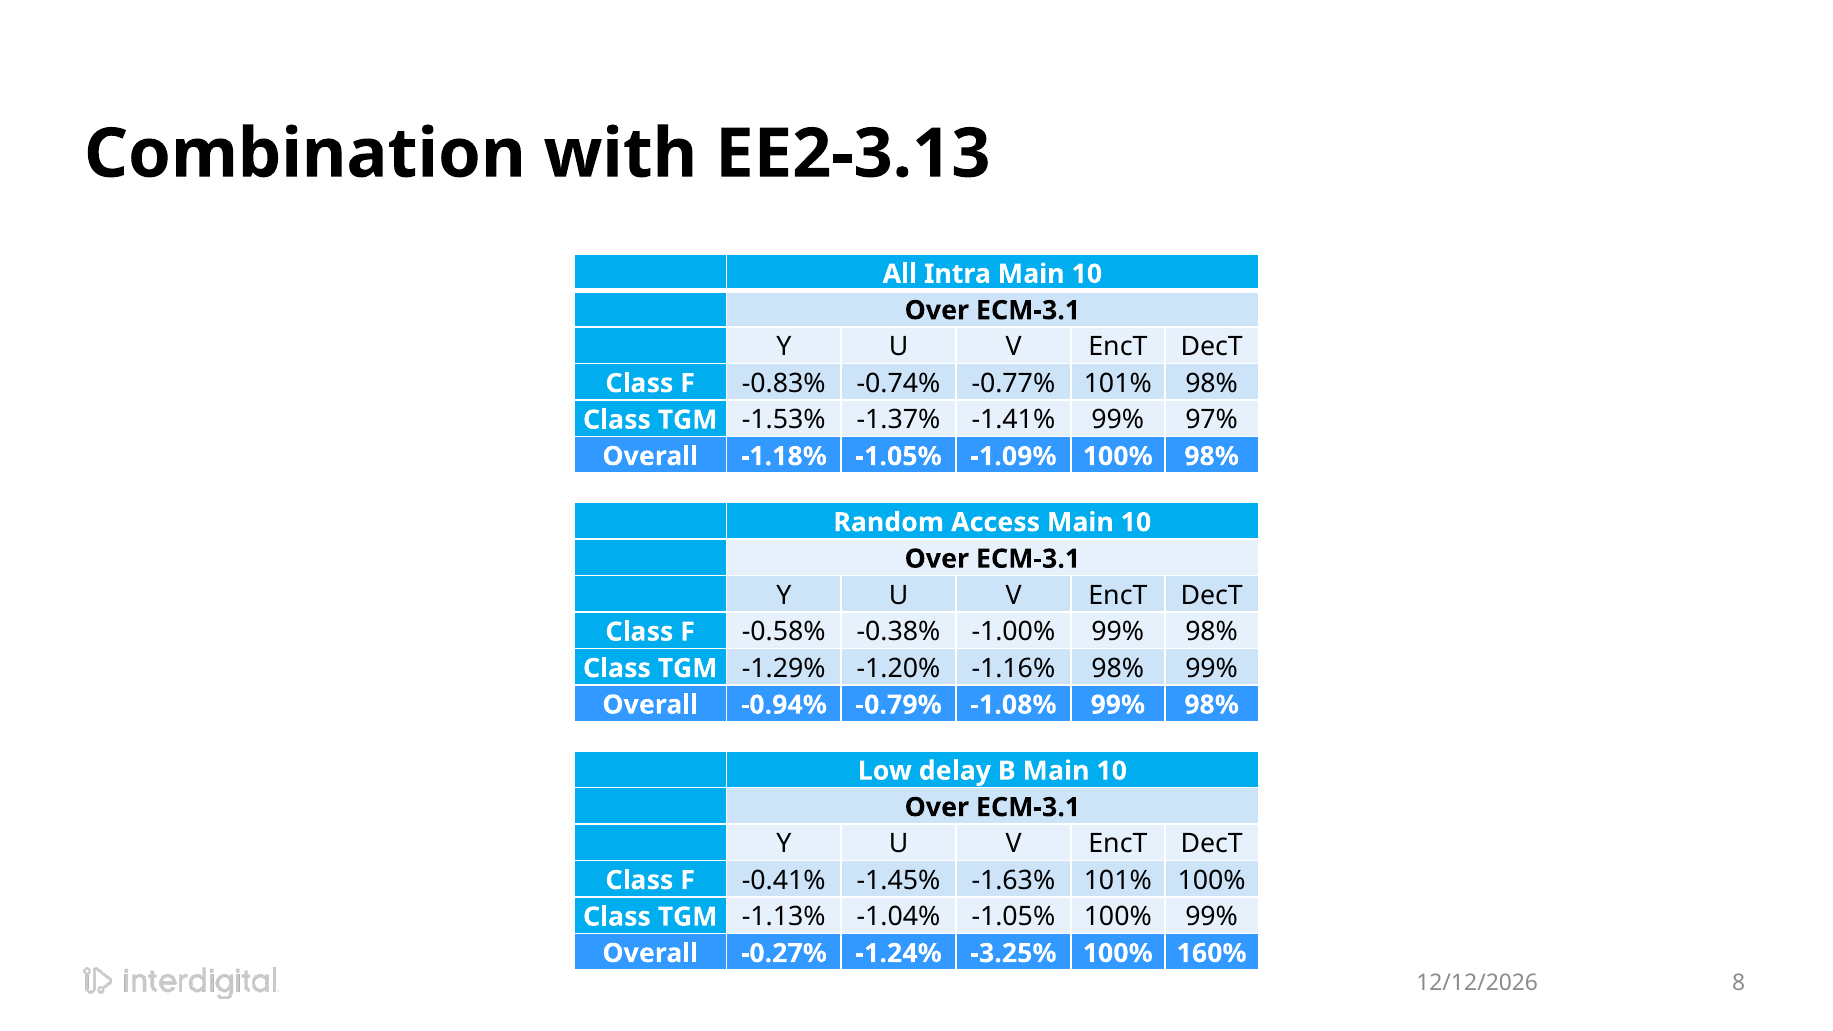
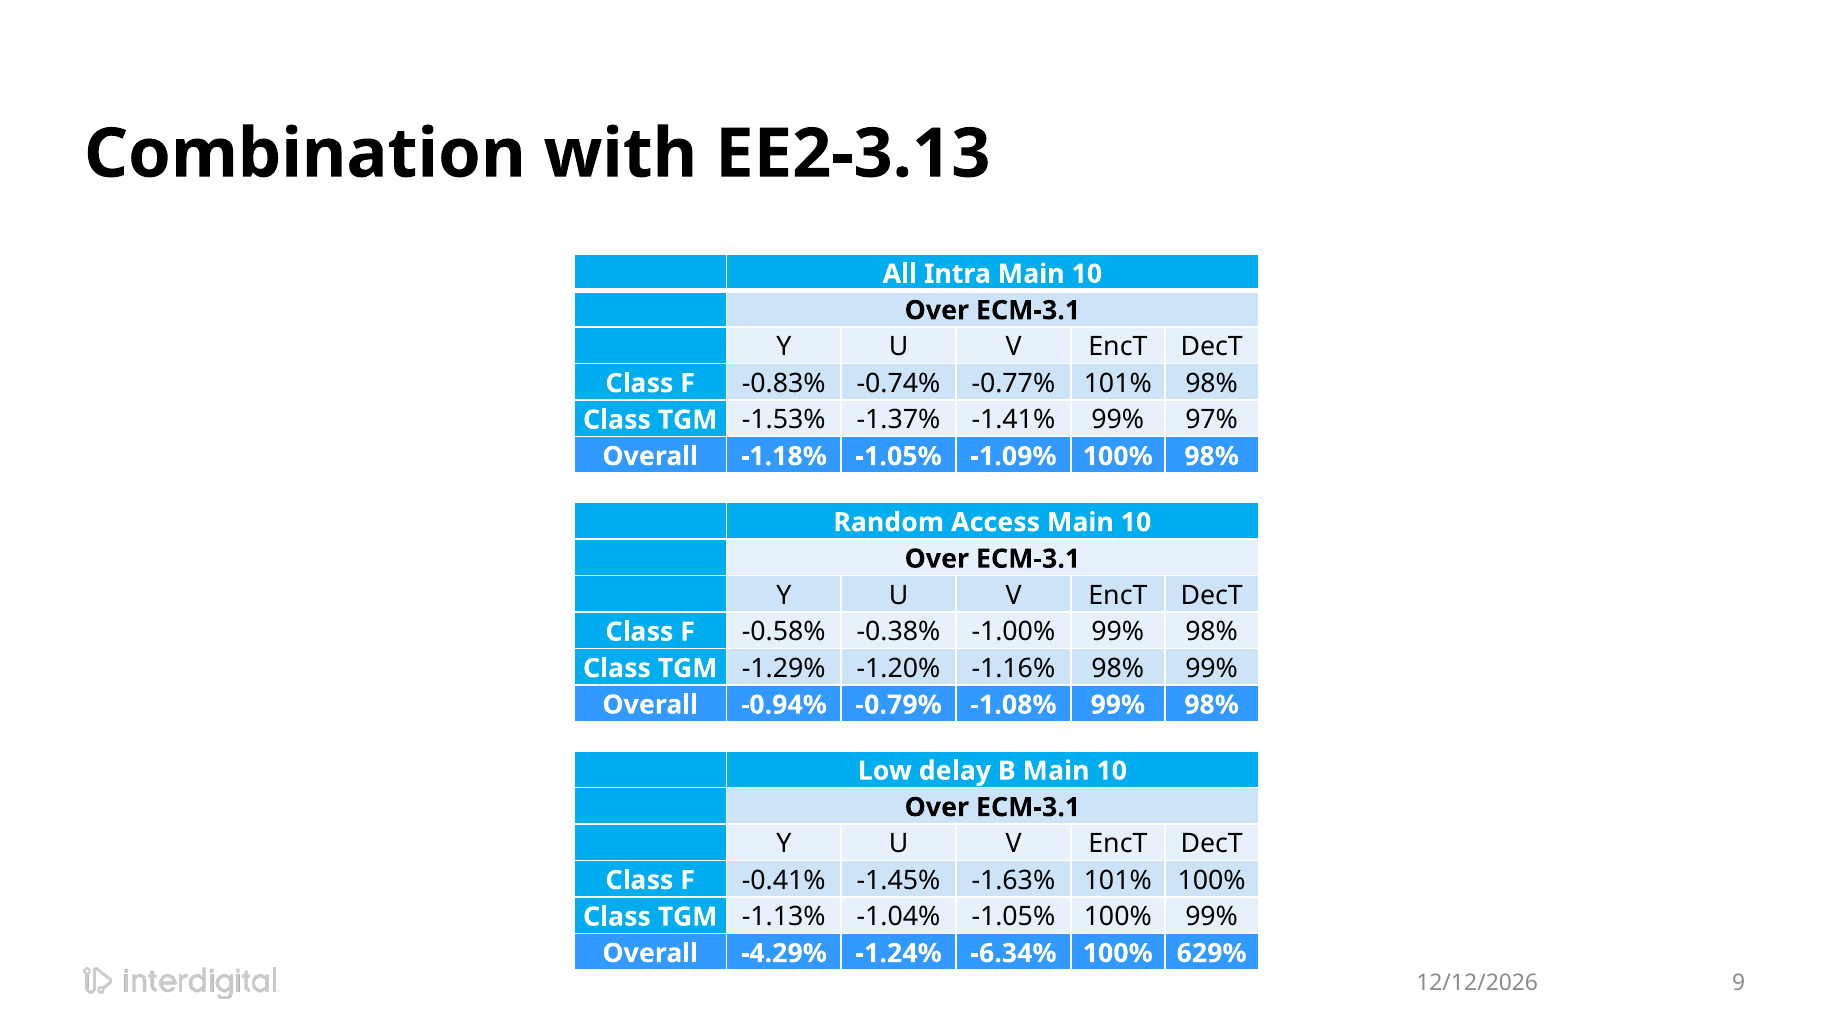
-0.27%: -0.27% -> -4.29%
-3.25%: -3.25% -> -6.34%
160%: 160% -> 629%
8: 8 -> 9
